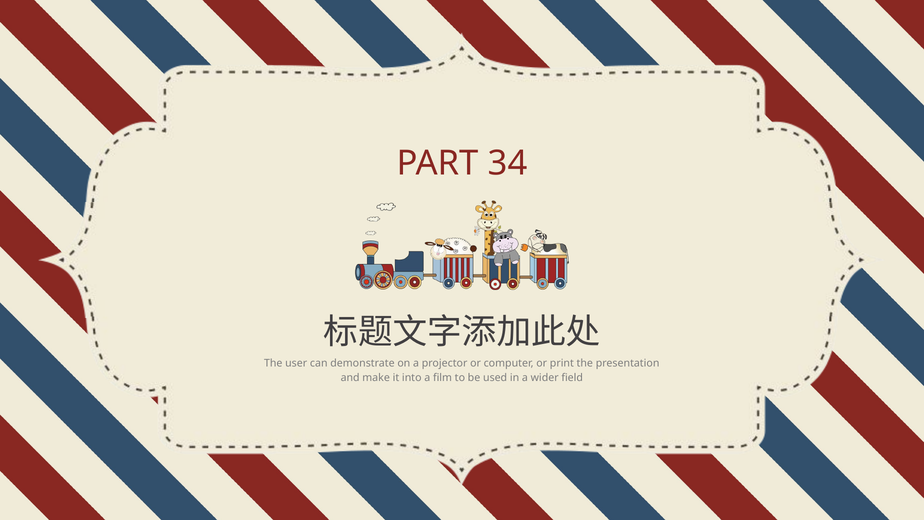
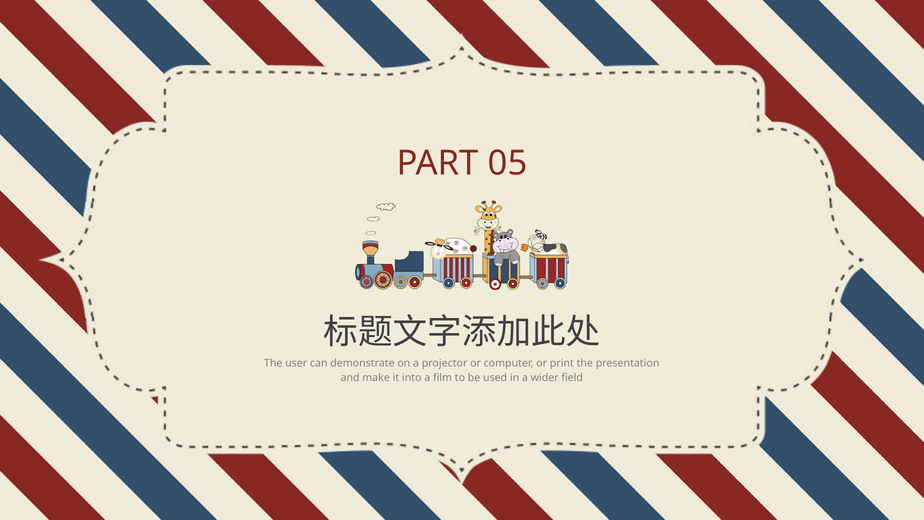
34: 34 -> 05
